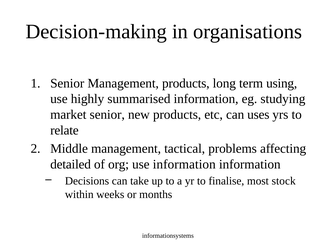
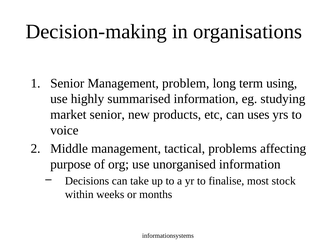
Management products: products -> problem
relate: relate -> voice
detailed: detailed -> purpose
use information: information -> unorganised
